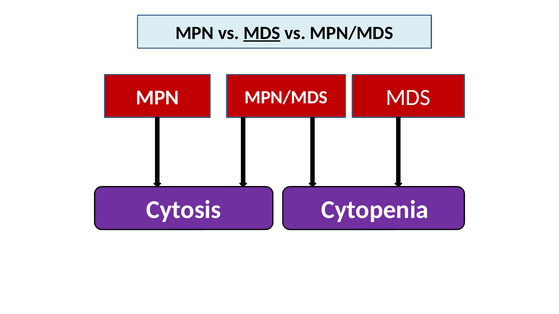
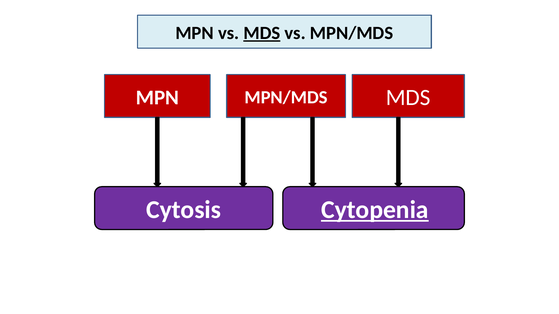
Cytopenia underline: none -> present
